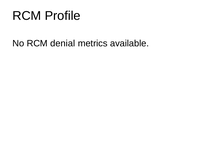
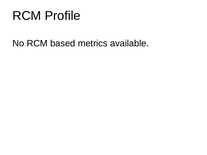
denial: denial -> based
